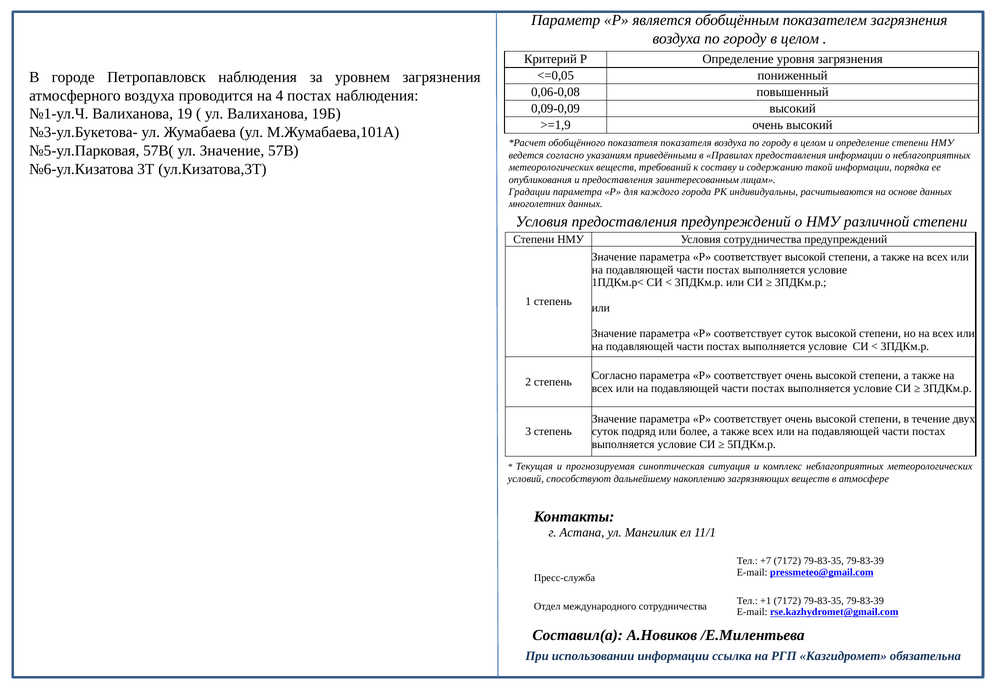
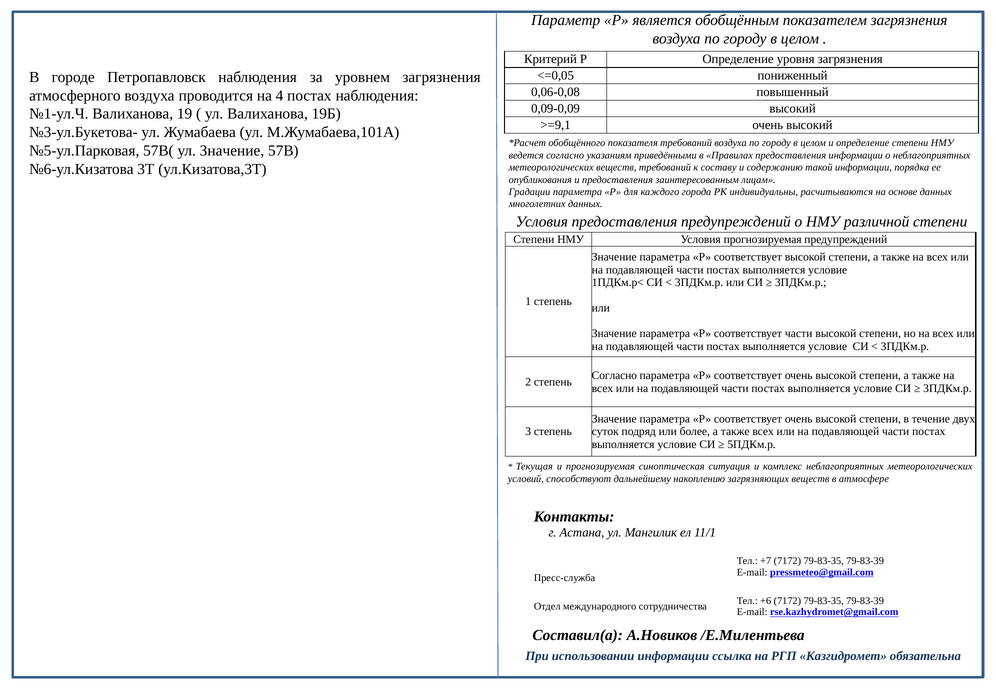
>=1,9: >=1,9 -> >=9,1
показателя показателя: показателя -> требований
Условия сотрудничества: сотрудничества -> прогнозируемая
соответствует суток: суток -> части
+1: +1 -> +6
